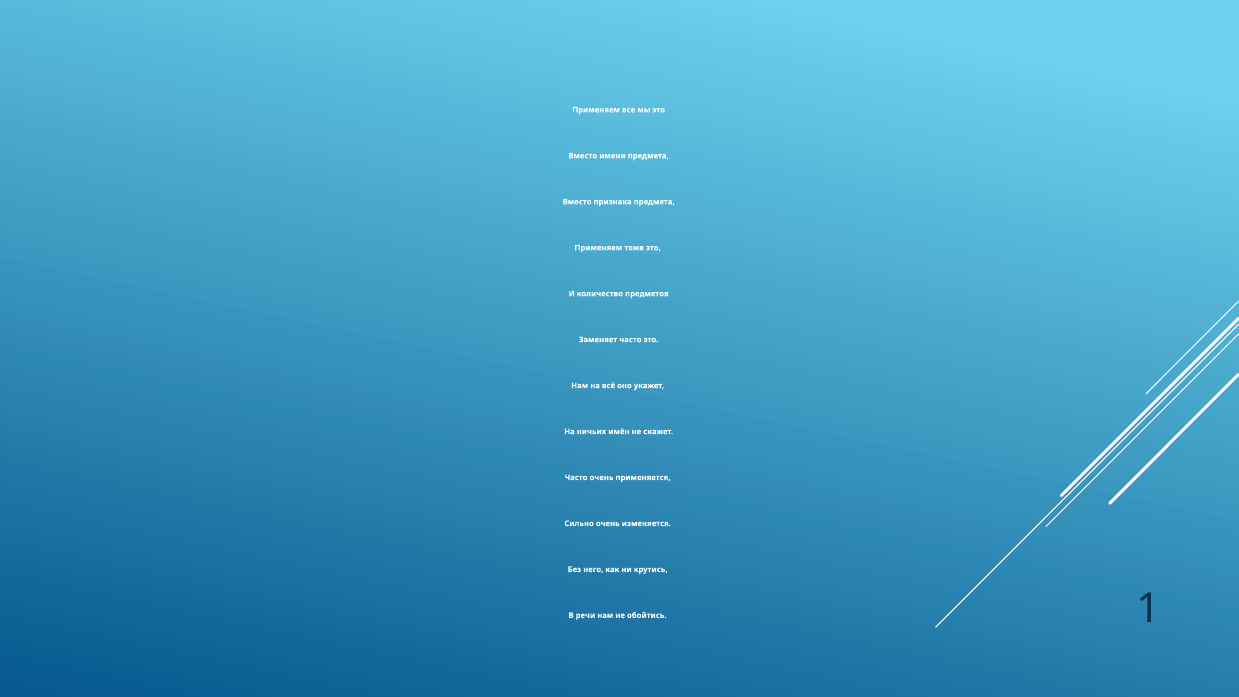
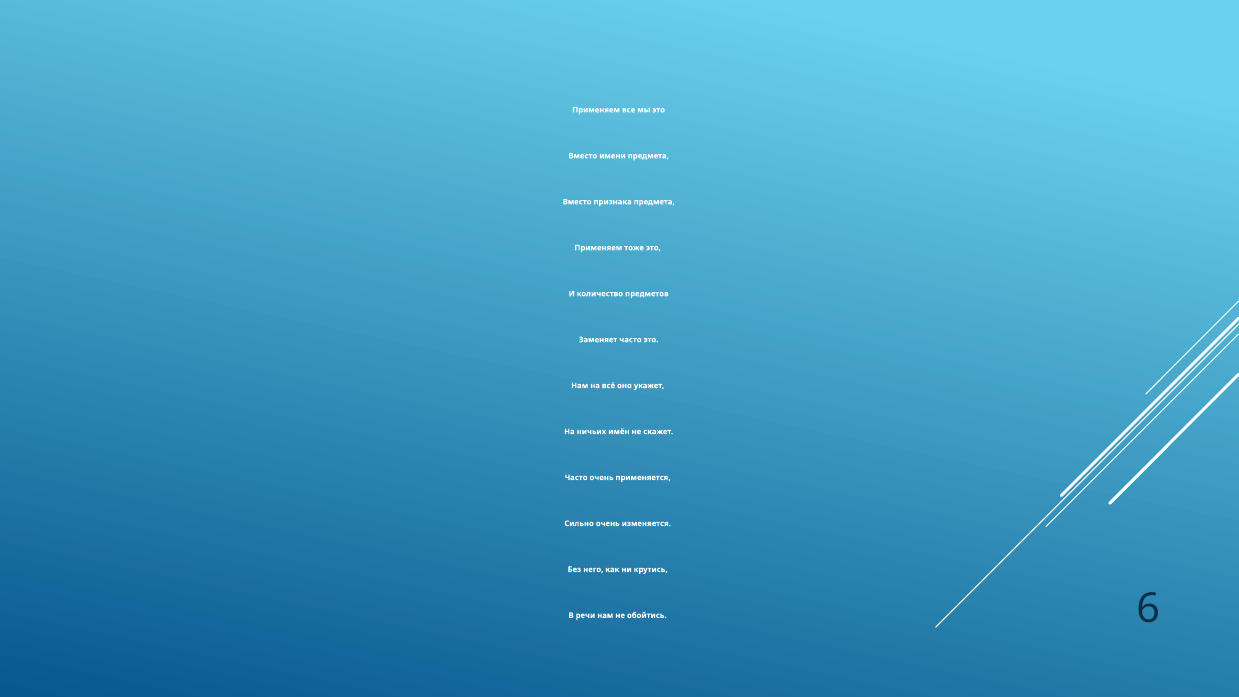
1: 1 -> 6
